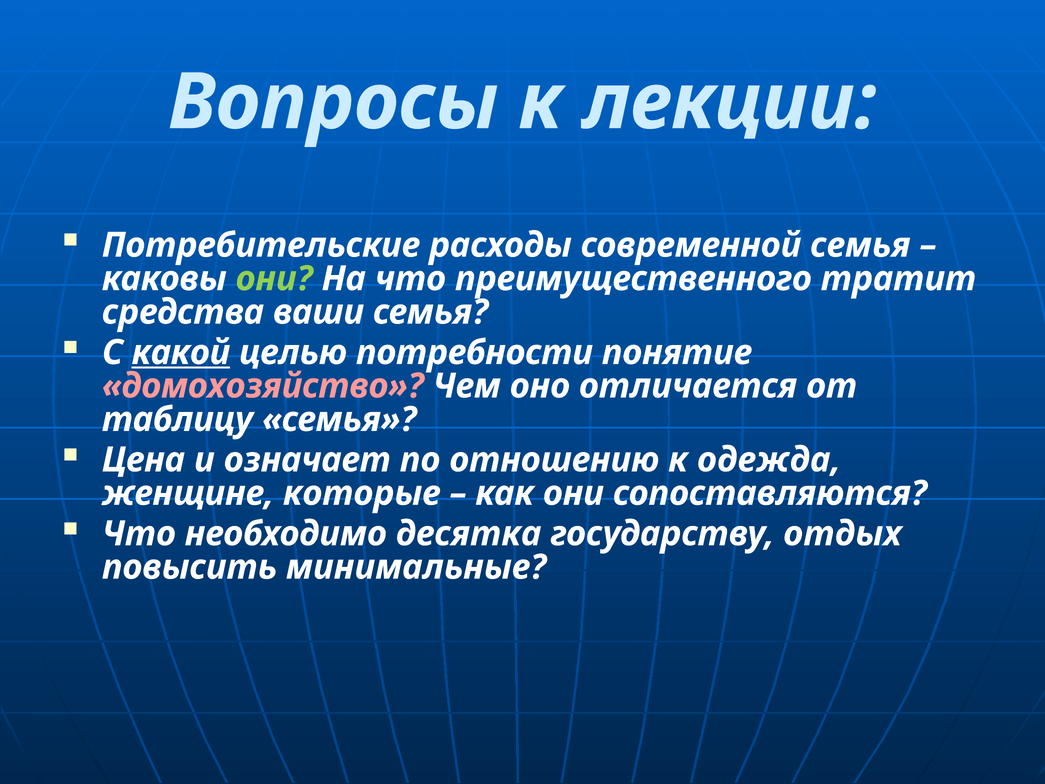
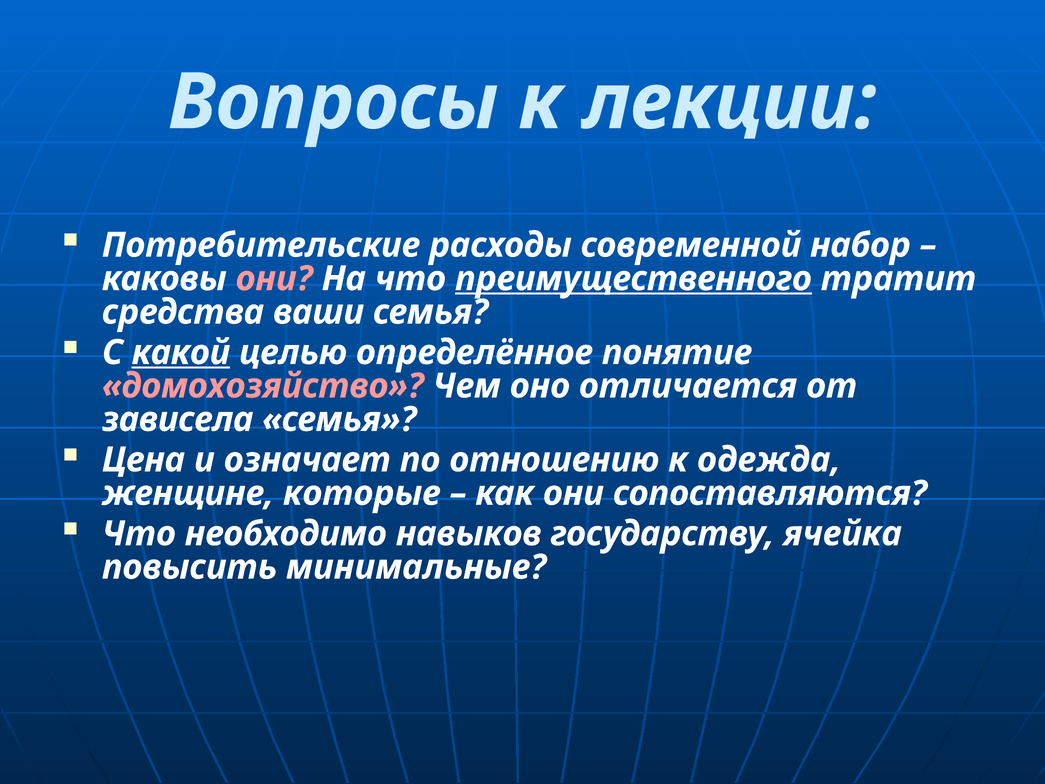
современной семья: семья -> набор
они at (274, 279) colour: light green -> pink
преимущественного underline: none -> present
потребности: потребности -> определённое
таблицу: таблицу -> зависела
десятка: десятка -> навыков
отдых: отдых -> ячейка
